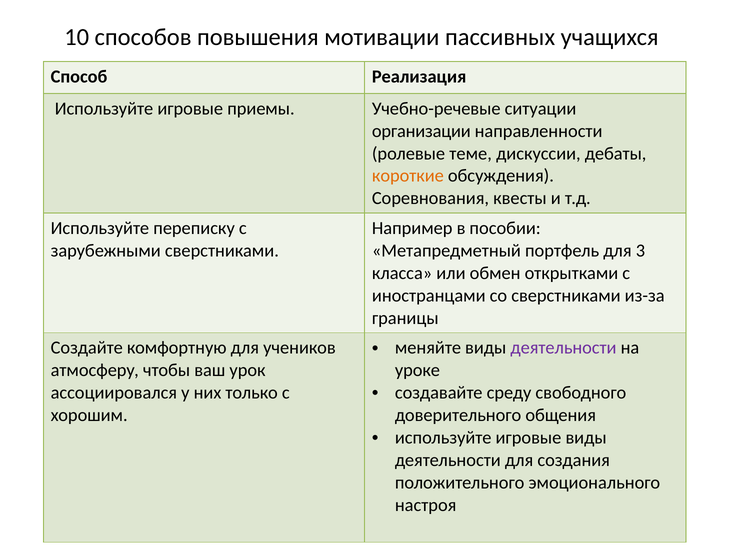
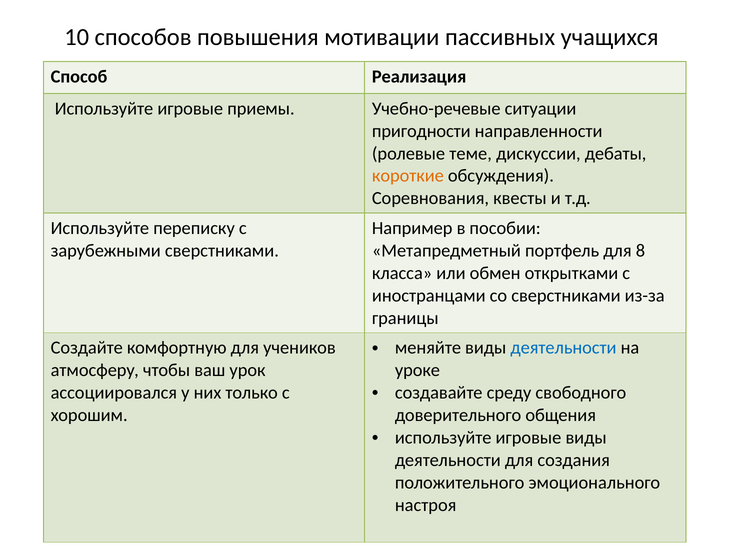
организации: организации -> пригодности
3: 3 -> 8
деятельности at (564, 347) colour: purple -> blue
